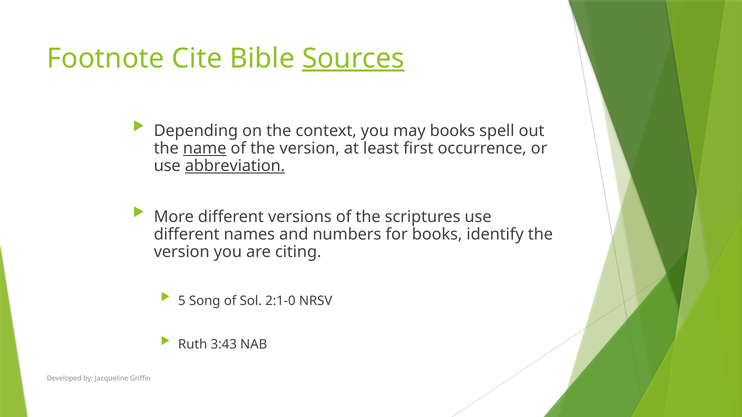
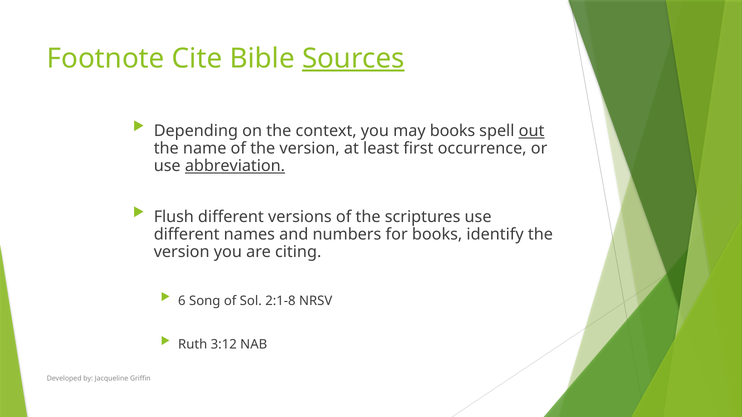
out underline: none -> present
name underline: present -> none
More: More -> Flush
5: 5 -> 6
2:1-0: 2:1-0 -> 2:1-8
3:43: 3:43 -> 3:12
